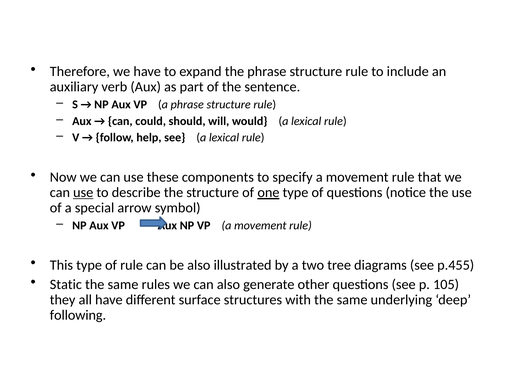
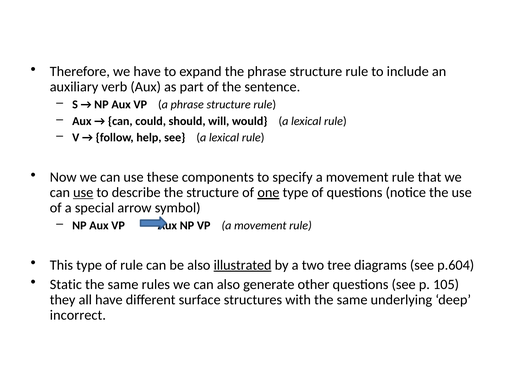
illustrated underline: none -> present
p.455: p.455 -> p.604
following: following -> incorrect
